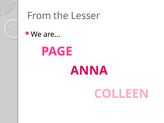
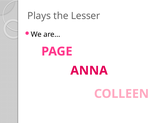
From: From -> Plays
